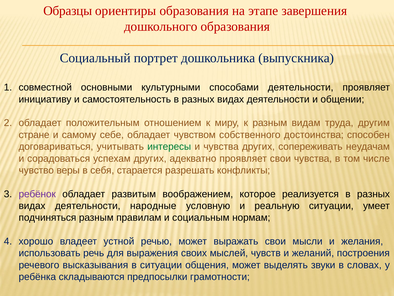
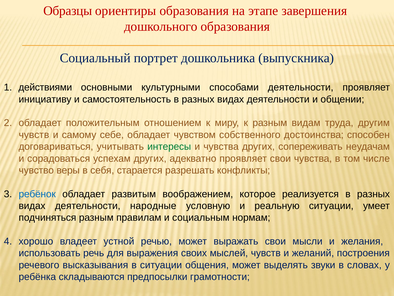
совместной: совместной -> действиями
стране at (34, 135): стране -> чувств
ребёнок colour: purple -> blue
